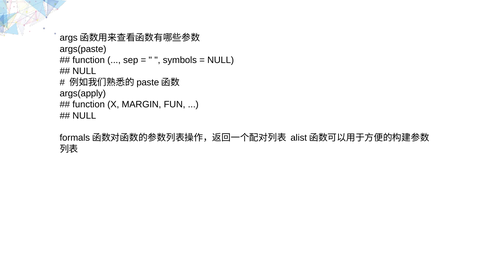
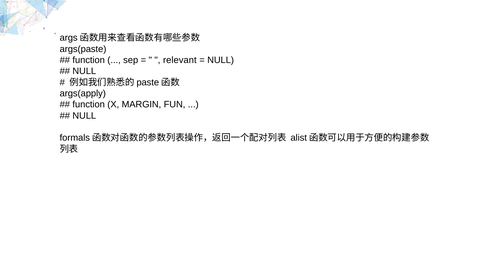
symbols: symbols -> relevant
